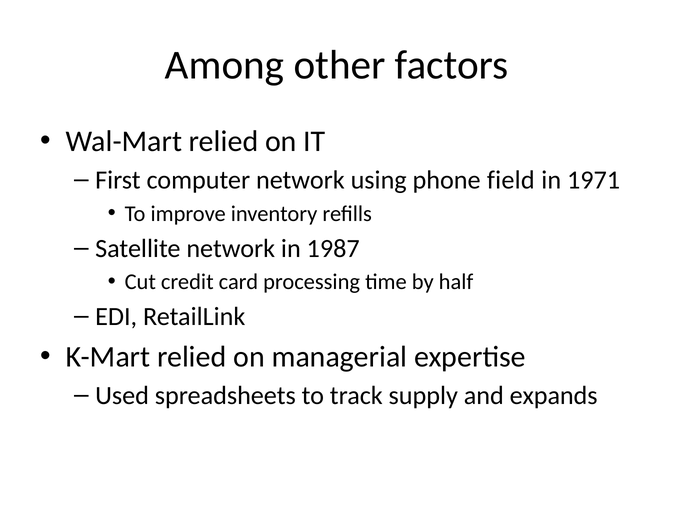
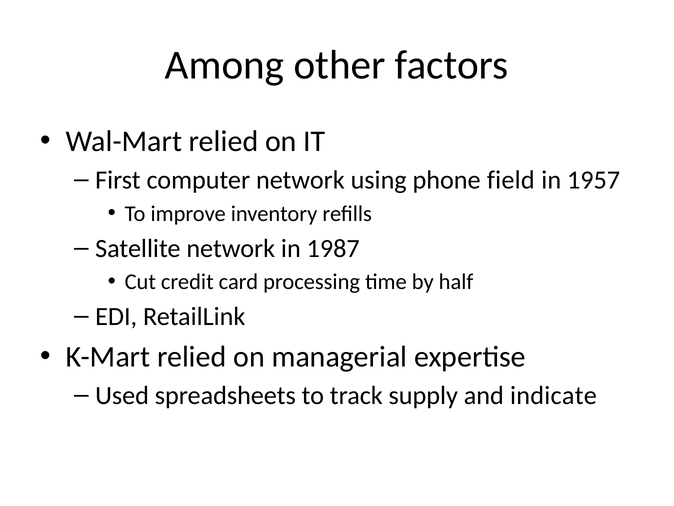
1971: 1971 -> 1957
expands: expands -> indicate
